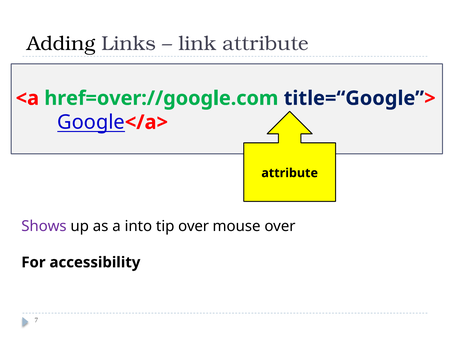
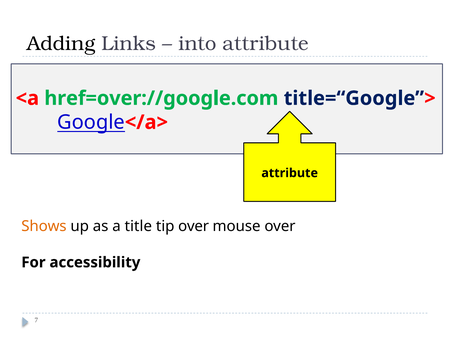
link: link -> into
Shows colour: purple -> orange
into: into -> title
